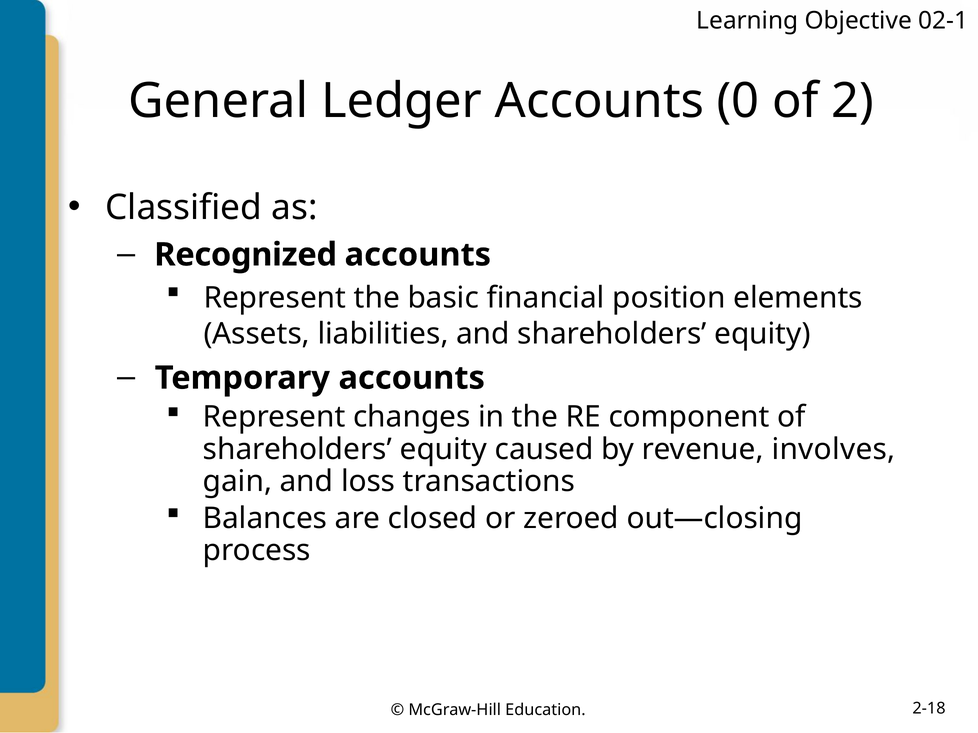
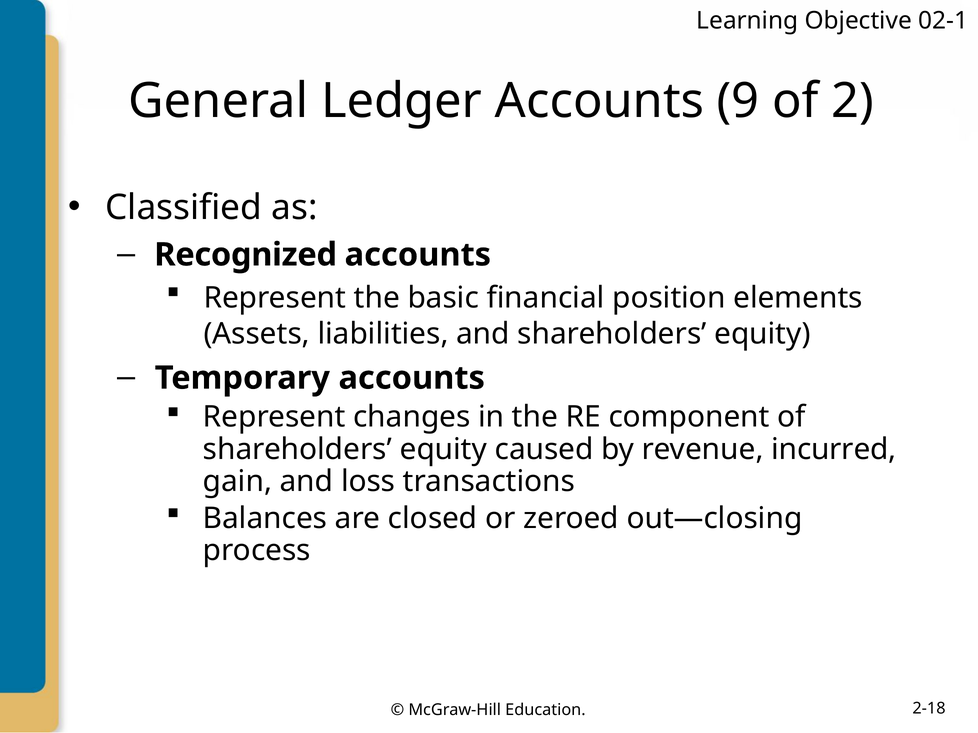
0: 0 -> 9
involves: involves -> incurred
